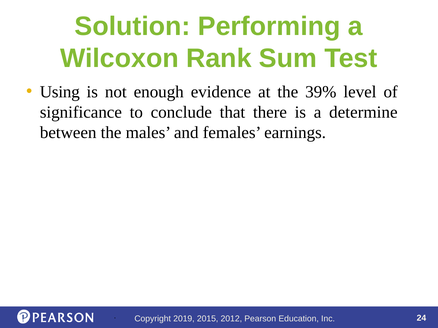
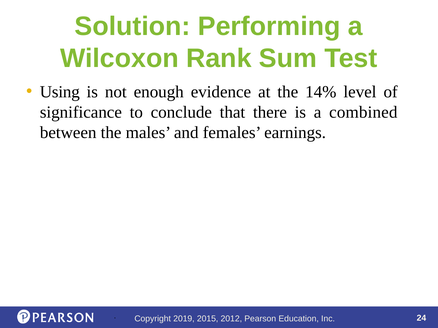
39%: 39% -> 14%
determine: determine -> combined
